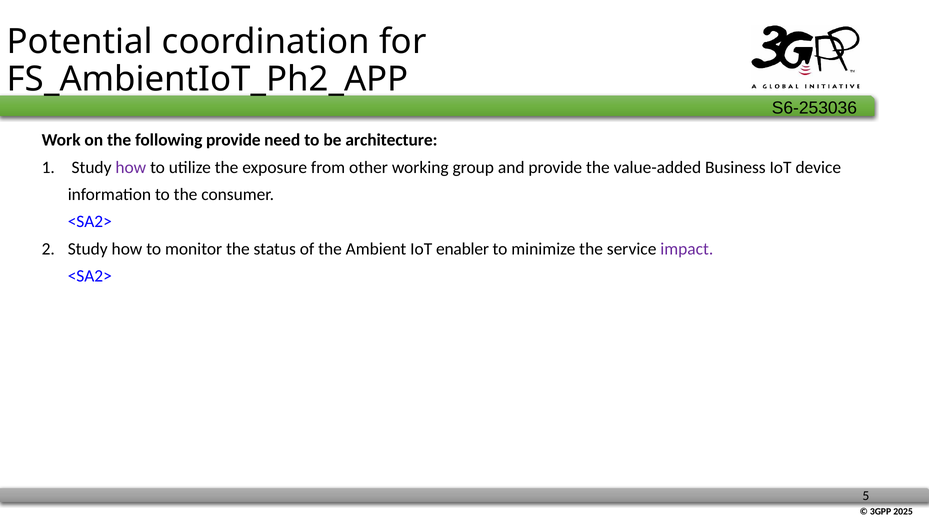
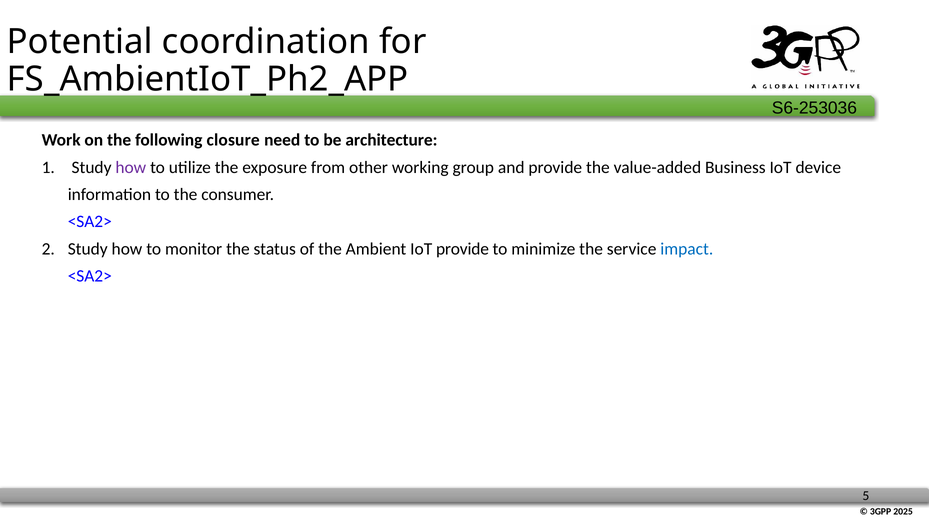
following provide: provide -> closure
IoT enabler: enabler -> provide
impact colour: purple -> blue
